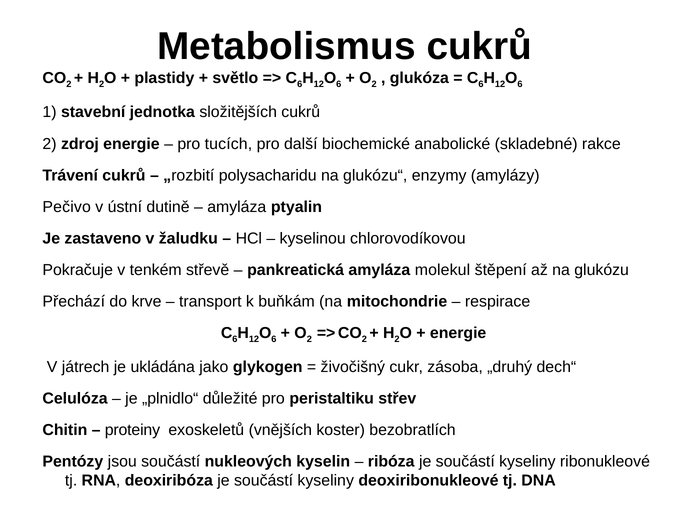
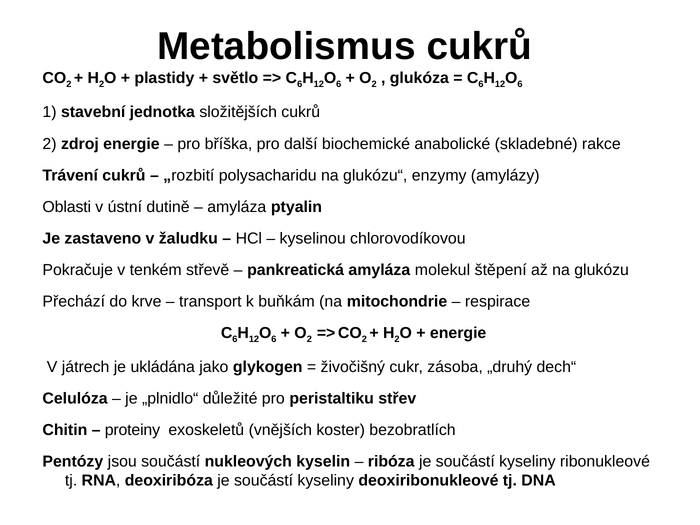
tucích: tucích -> bříška
Pečivo: Pečivo -> Oblasti
